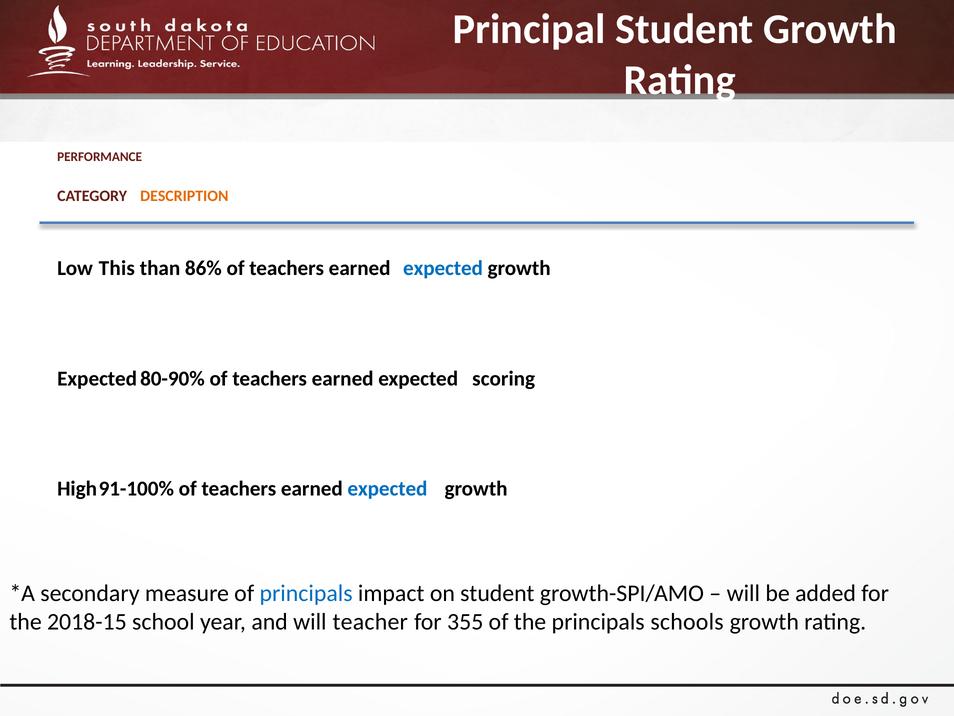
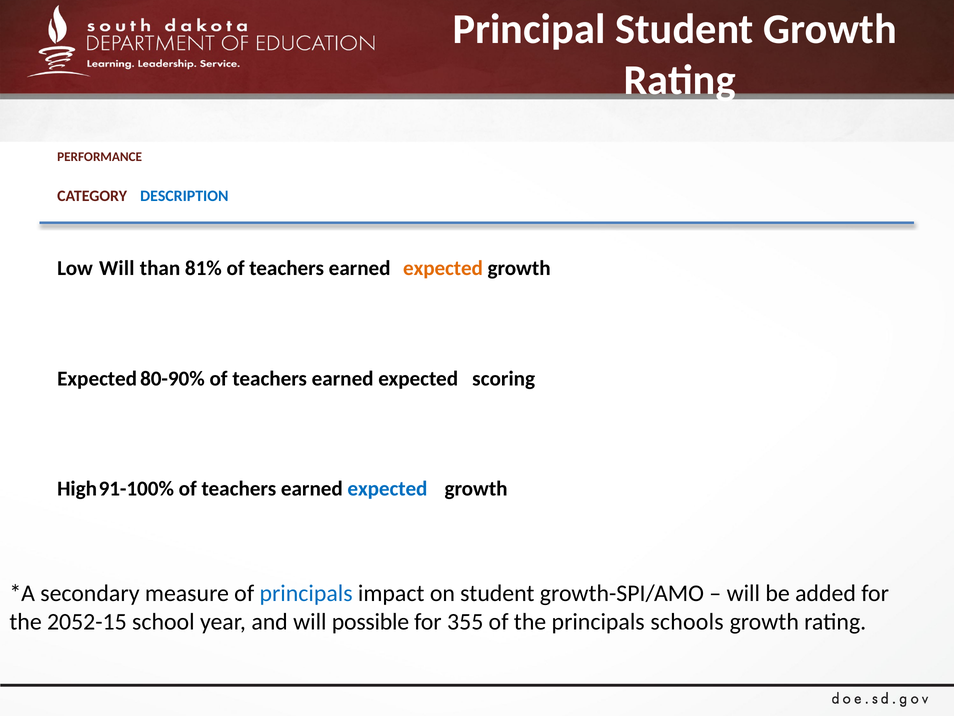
DESCRIPTION colour: orange -> blue
Low This: This -> Will
86%: 86% -> 81%
expected at (443, 268) colour: blue -> orange
2018-15: 2018-15 -> 2052-15
teacher: teacher -> possible
